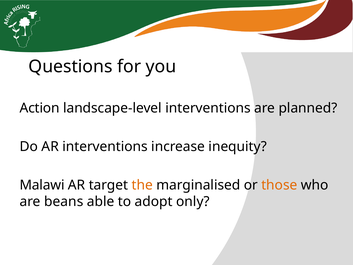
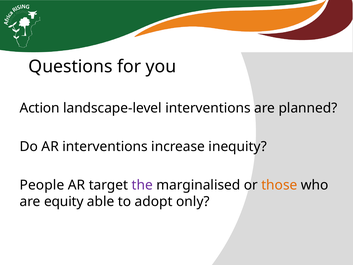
Malawi: Malawi -> People
the colour: orange -> purple
beans: beans -> equity
